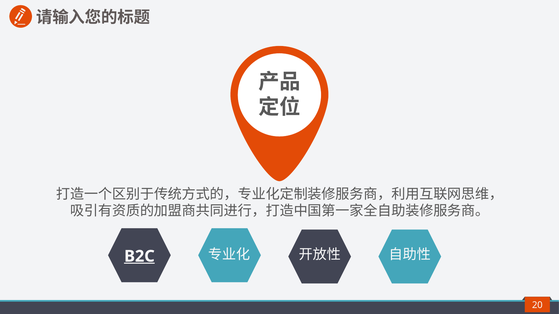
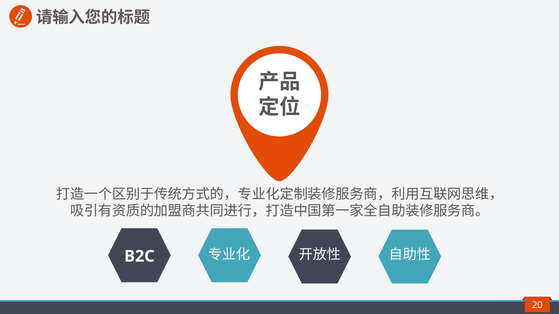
B2C underline: present -> none
